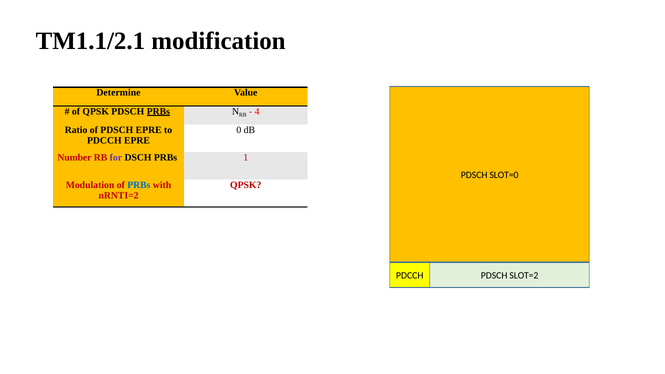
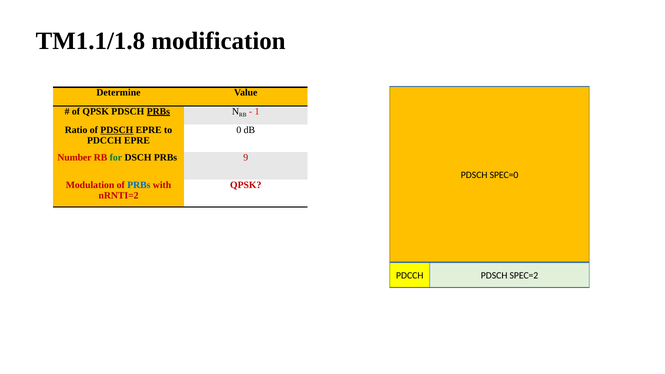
TM1.1/2.1: TM1.1/2.1 -> TM1.1/1.8
4: 4 -> 1
PDSCH at (117, 130) underline: none -> present
for colour: purple -> green
1: 1 -> 9
SLOT=0: SLOT=0 -> SPEC=0
SLOT=2: SLOT=2 -> SPEC=2
